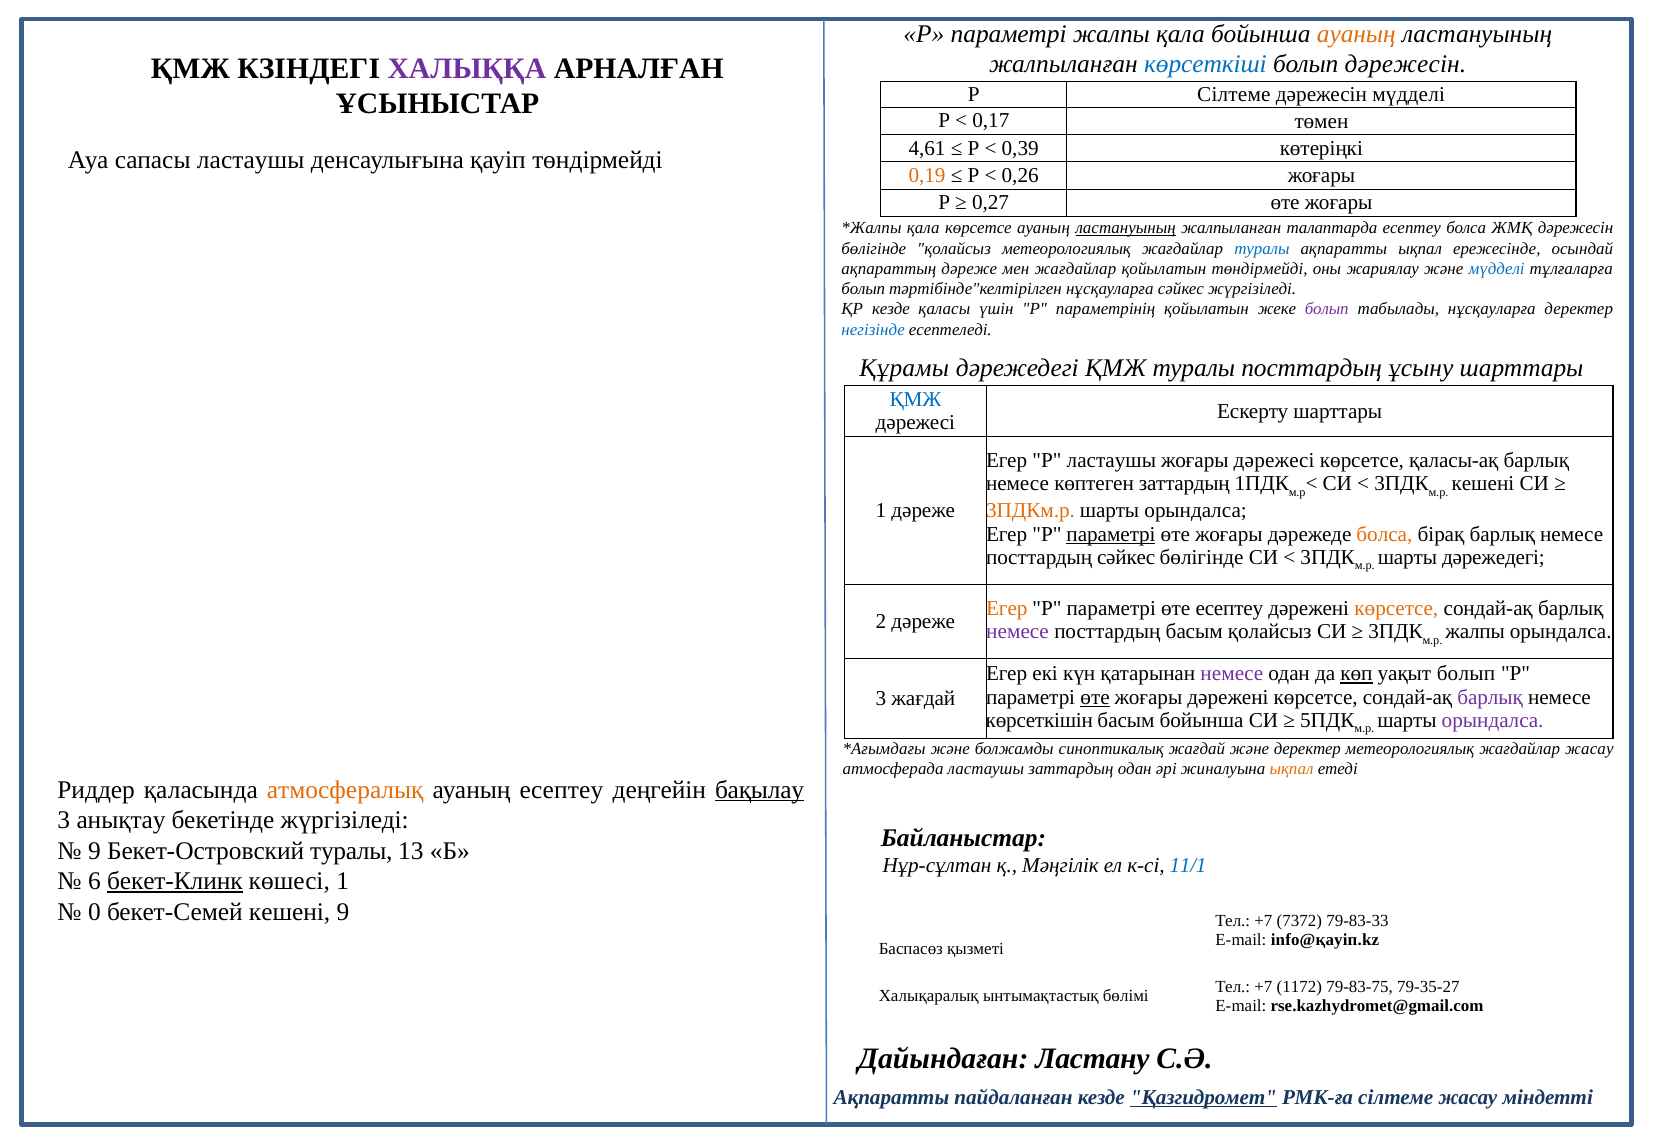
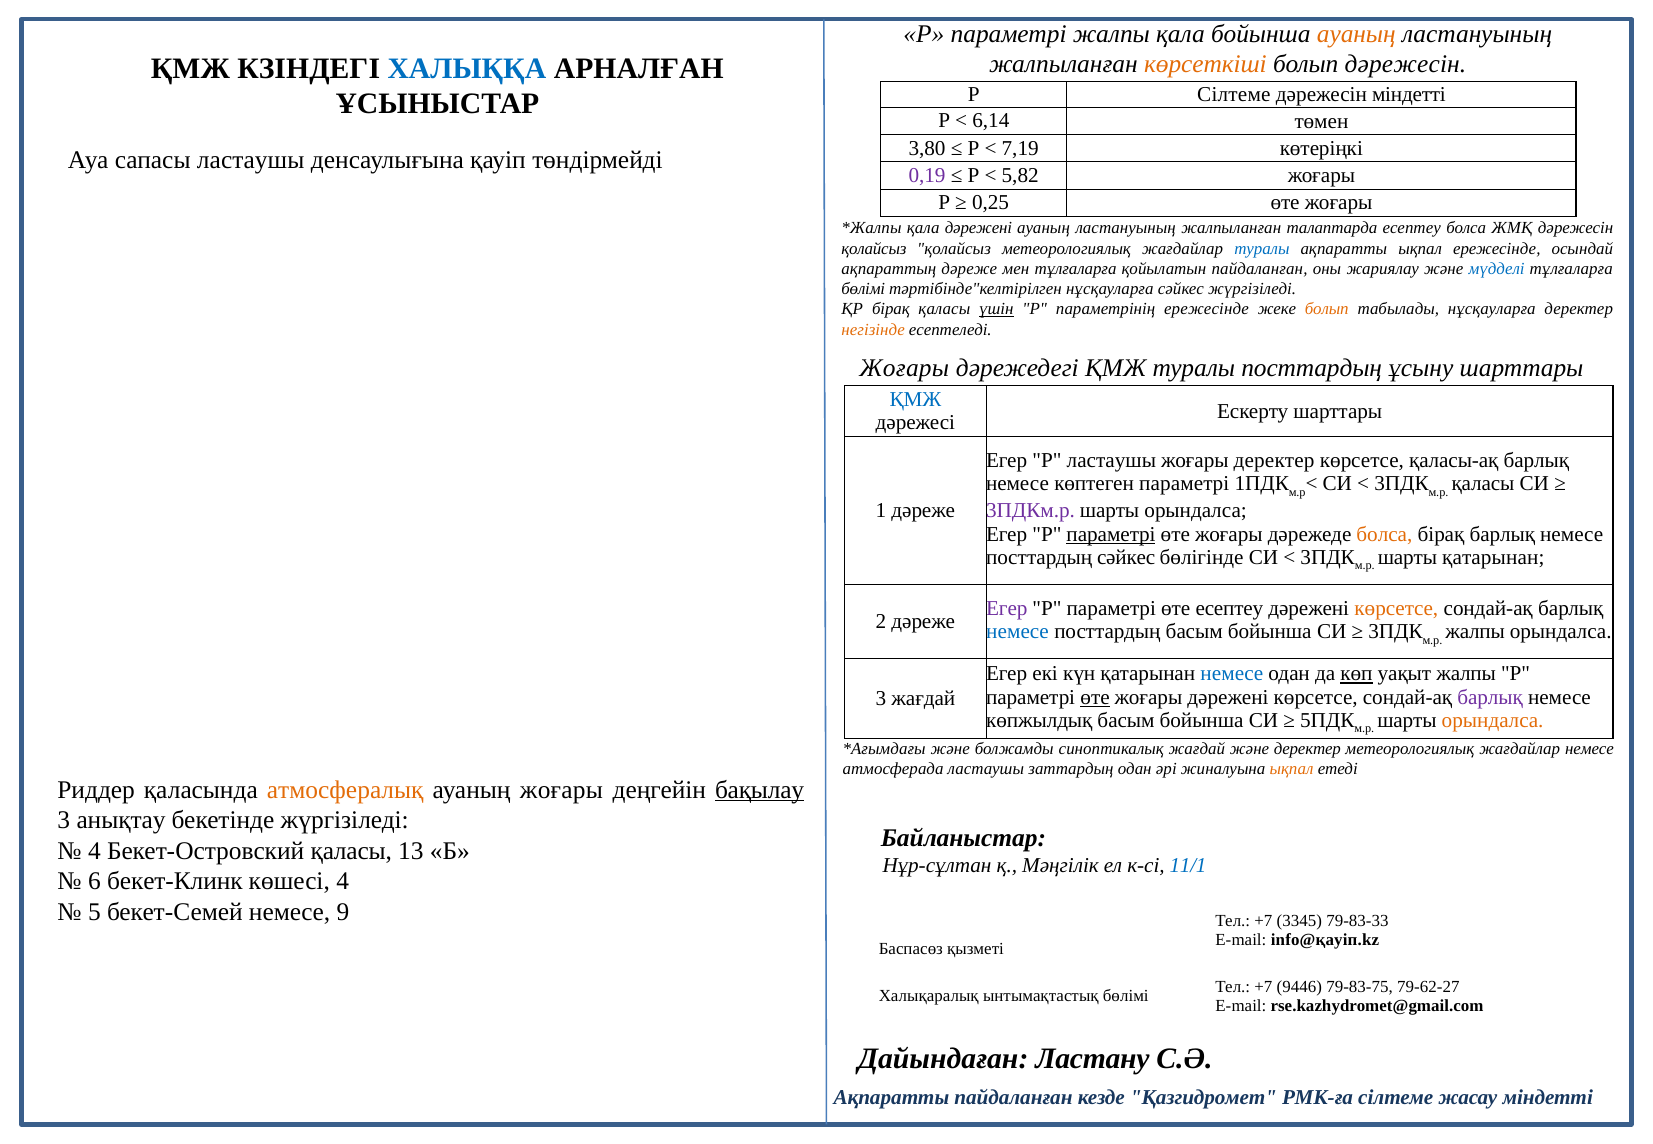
көрсеткіші colour: blue -> orange
ХАЛЫҚҚА colour: purple -> blue
дәрежесін мүдделі: мүдделі -> міндетті
0,17: 0,17 -> 6,14
4,61: 4,61 -> 3,80
0,39: 0,39 -> 7,19
0,19 colour: orange -> purple
0,26: 0,26 -> 5,82
0,27: 0,27 -> 0,25
қала көрсетсе: көрсетсе -> дәрежені
ластануының at (1126, 228) underline: present -> none
бөлігінде at (874, 249): бөлігінде -> қолайсыз
мен жағдайлар: жағдайлар -> тұлғаларға
қойылатын төндірмейді: төндірмейді -> пайдаланған
болып at (863, 289): болып -> бөлімі
ҚР кезде: кезде -> бірақ
үшін underline: none -> present
параметрінің қойылатын: қойылатын -> ережесінде
болып at (1327, 309) colour: purple -> orange
негізінде colour: blue -> orange
Құрамы at (904, 368): Құрамы -> Жоғары
жоғары дәрежесі: дәрежесі -> деректер
көптеген заттардың: заттардың -> параметрі
кешені at (1483, 484): кешені -> қаласы
3ПДКм.р colour: orange -> purple
шарты дәрежедегі: дәрежедегі -> қатарынан
Егер at (1007, 609) colour: orange -> purple
немесе at (1017, 632) colour: purple -> blue
посттардың басым қолайсыз: қолайсыз -> бойынша
немесе at (1232, 674) colour: purple -> blue
уақыт болып: болып -> жалпы
көрсеткішін: көрсеткішін -> көпжылдық
орындалса at (1493, 721) colour: purple -> orange
жағдайлар жасау: жасау -> немесе
ауаның есептеу: есептеу -> жоғары
9 at (94, 851): 9 -> 4
Бекет-Островский туралы: туралы -> қаласы
бекет-Клинк underline: present -> none
көшесі 1: 1 -> 4
0: 0 -> 5
бекет-Семей кешені: кешені -> немесе
7372: 7372 -> 3345
1172: 1172 -> 9446
79-35-27: 79-35-27 -> 79-62-27
Қазгидромет underline: present -> none
